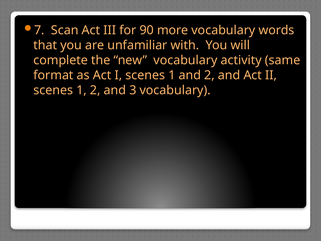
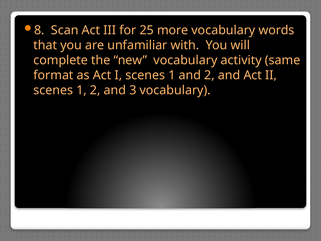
7: 7 -> 8
90: 90 -> 25
